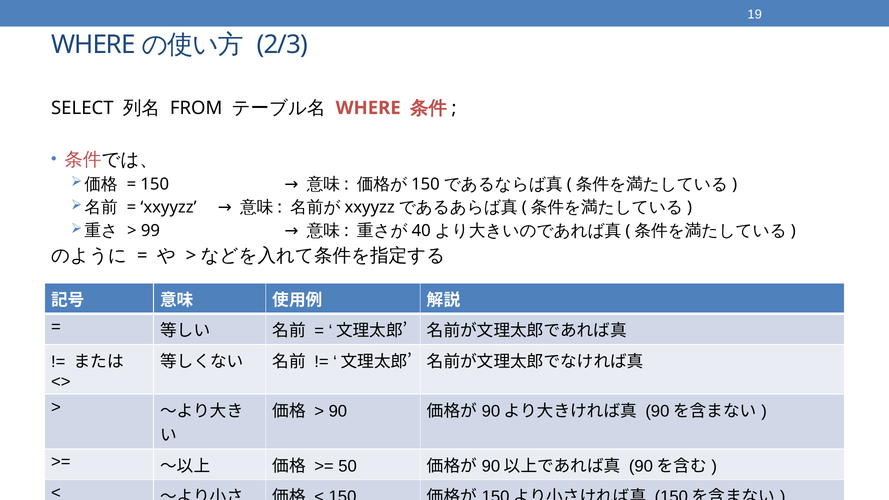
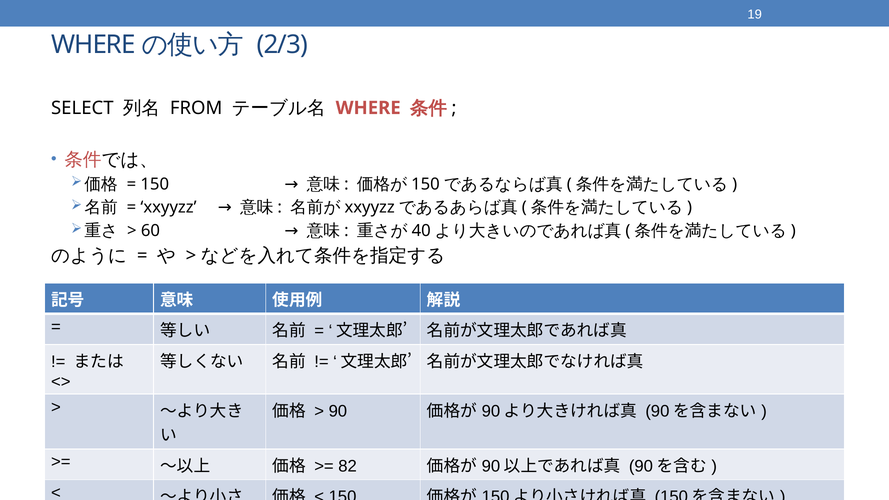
99: 99 -> 60
50: 50 -> 82
